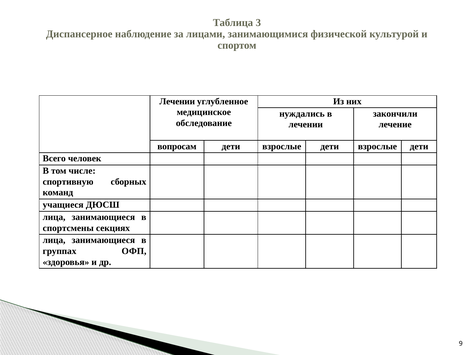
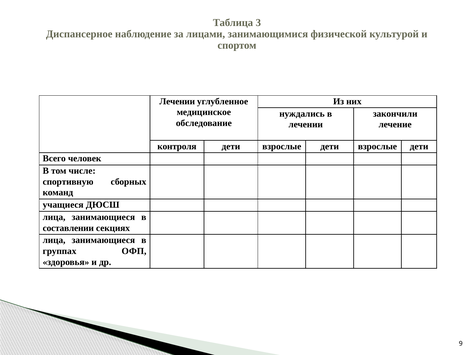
вопросам: вопросам -> контроля
спортсмены: спортсмены -> составлении
